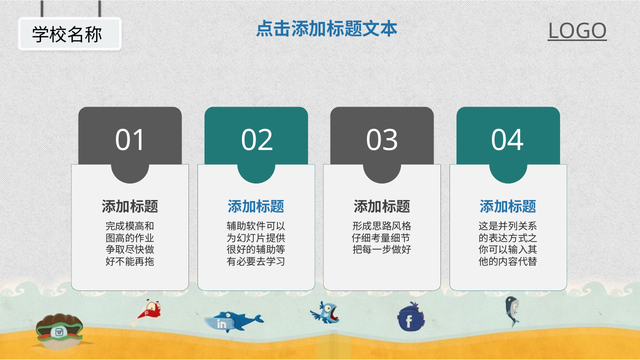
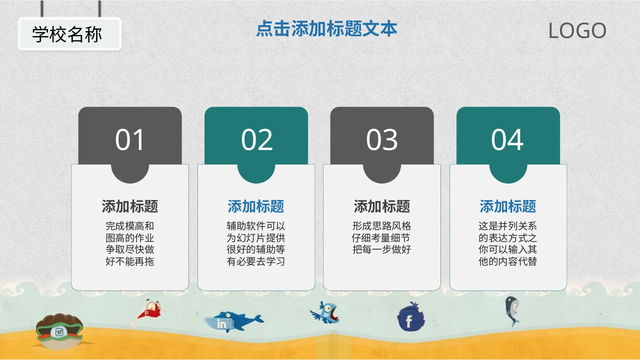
LOGO underline: present -> none
